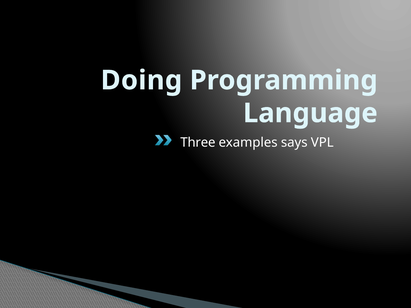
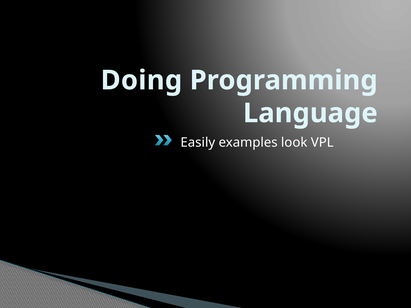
Three: Three -> Easily
says: says -> look
